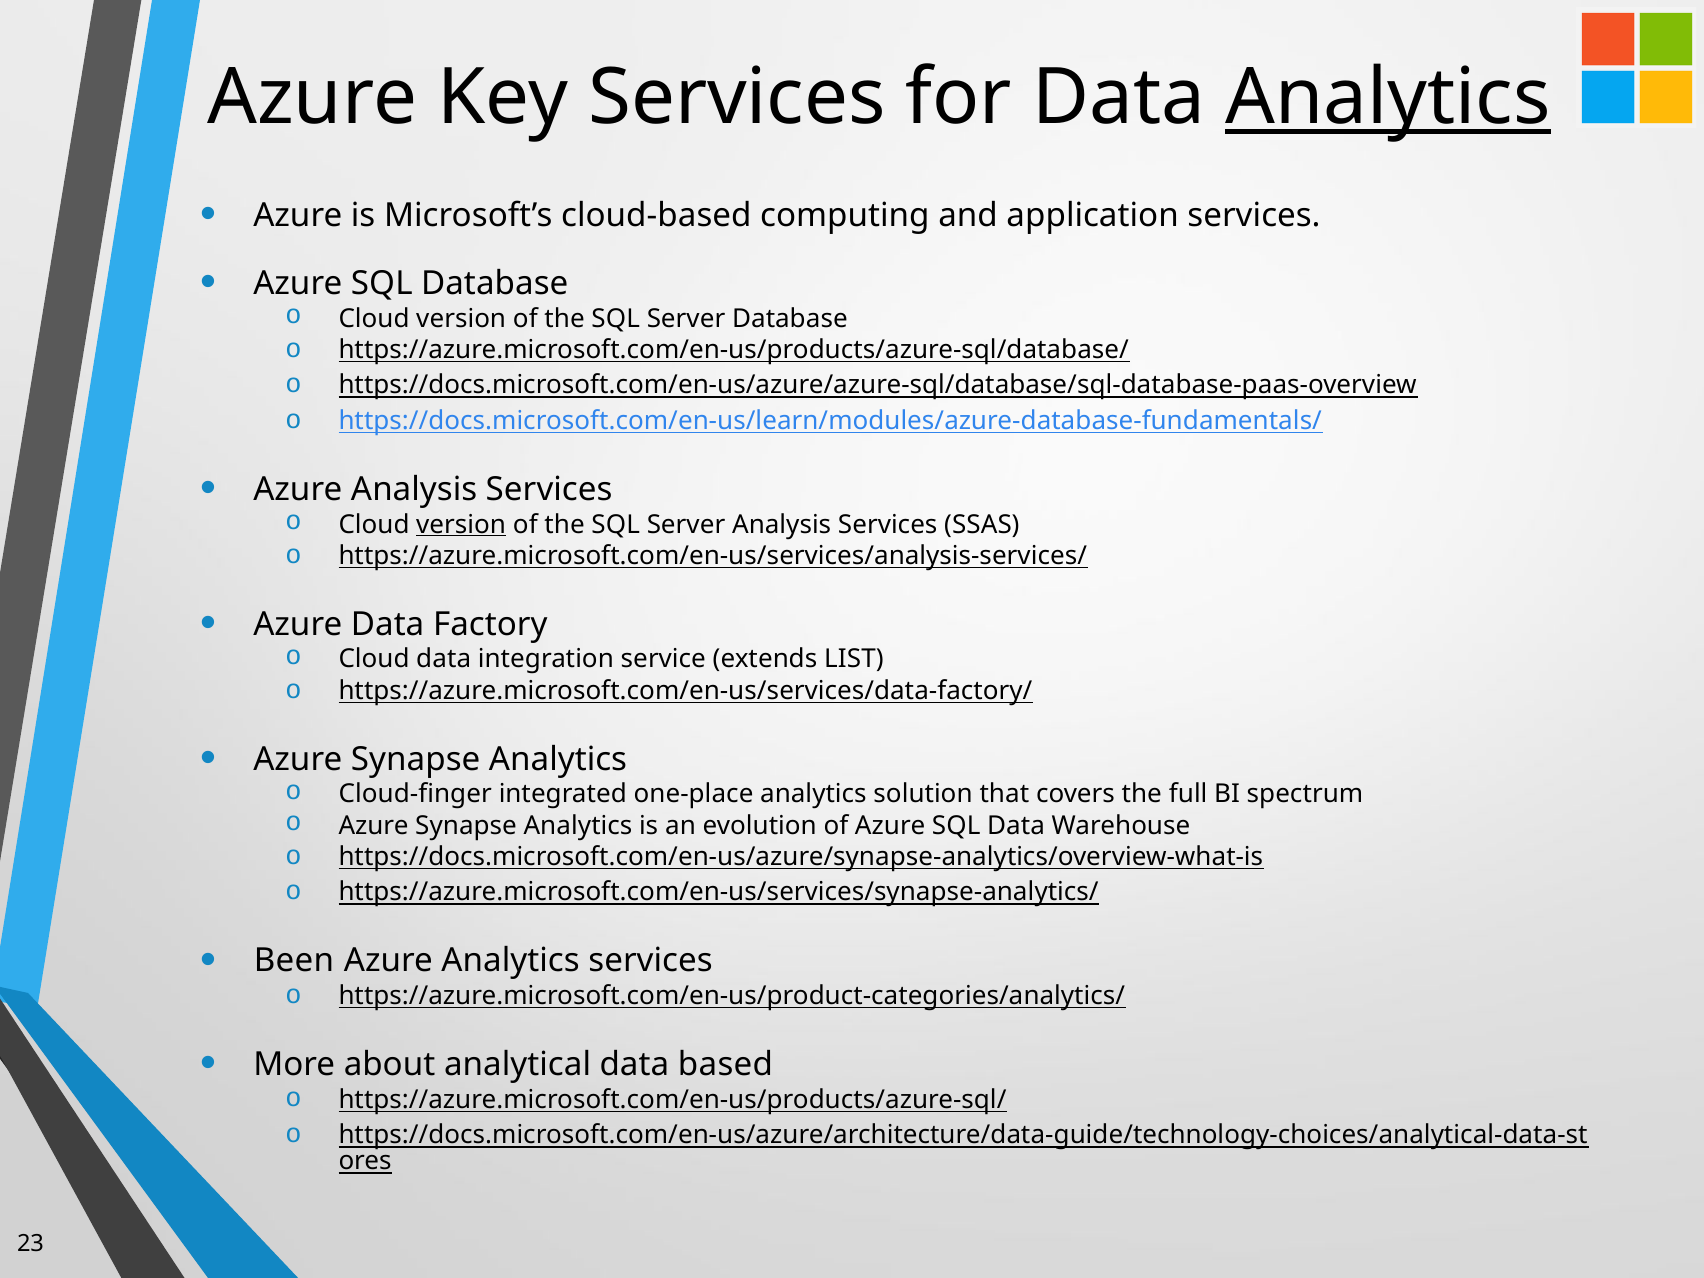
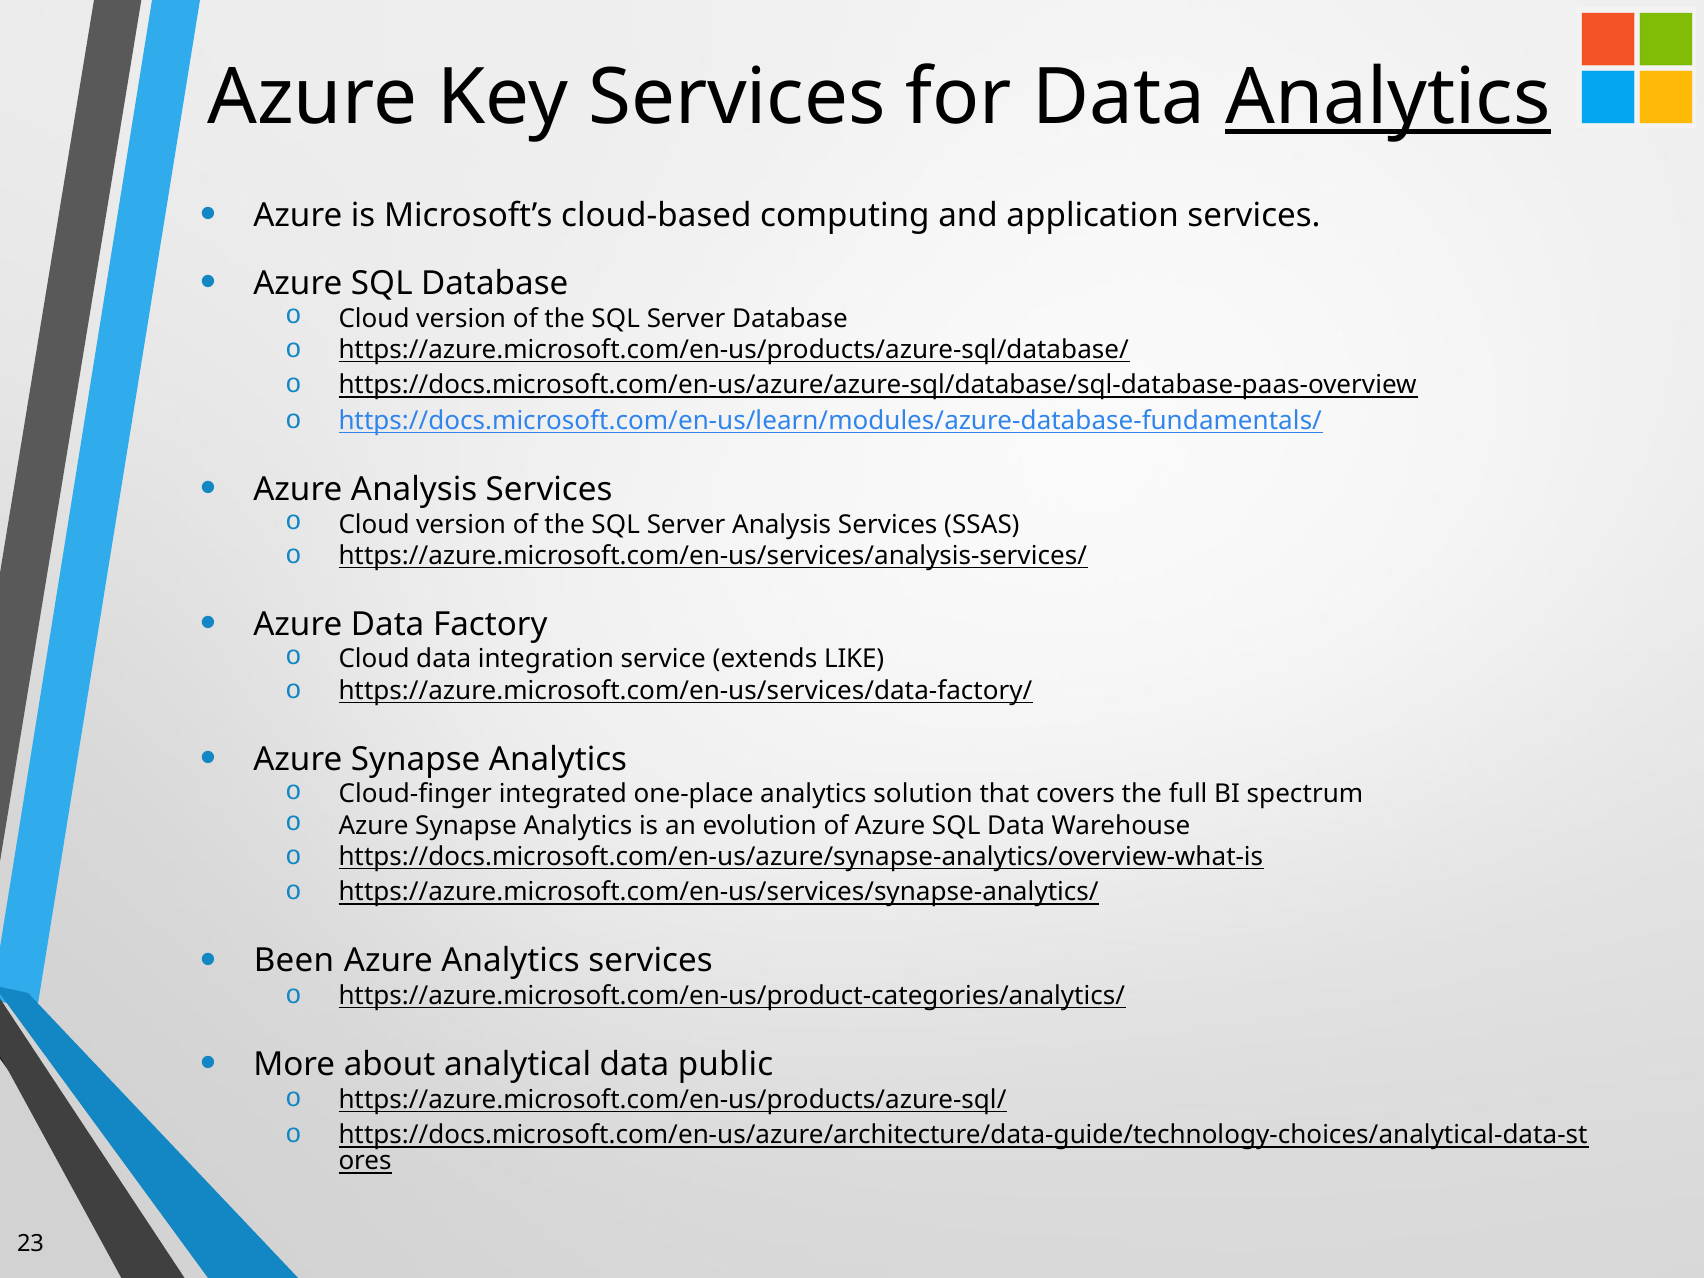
version at (461, 524) underline: present -> none
LIST: LIST -> LIKE
based: based -> public
